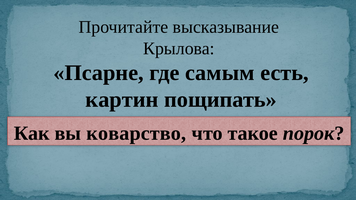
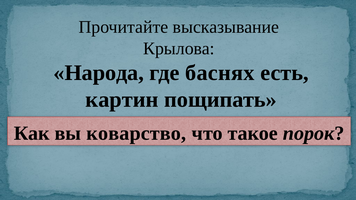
Псарне: Псарне -> Народа
самым: самым -> баснях
